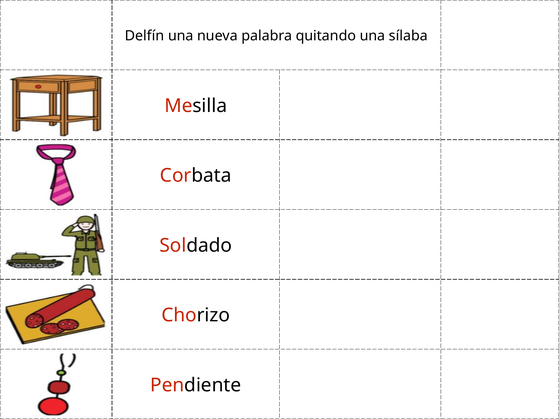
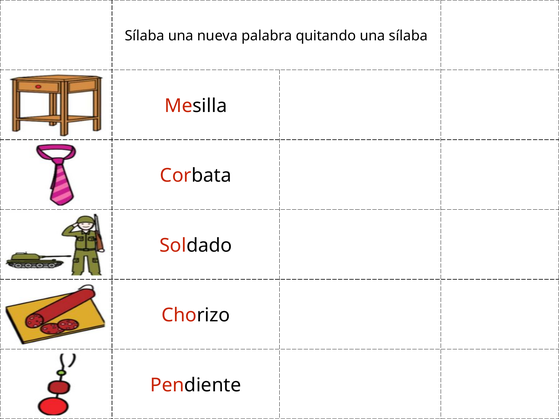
Delfín at (145, 36): Delfín -> Sílaba
